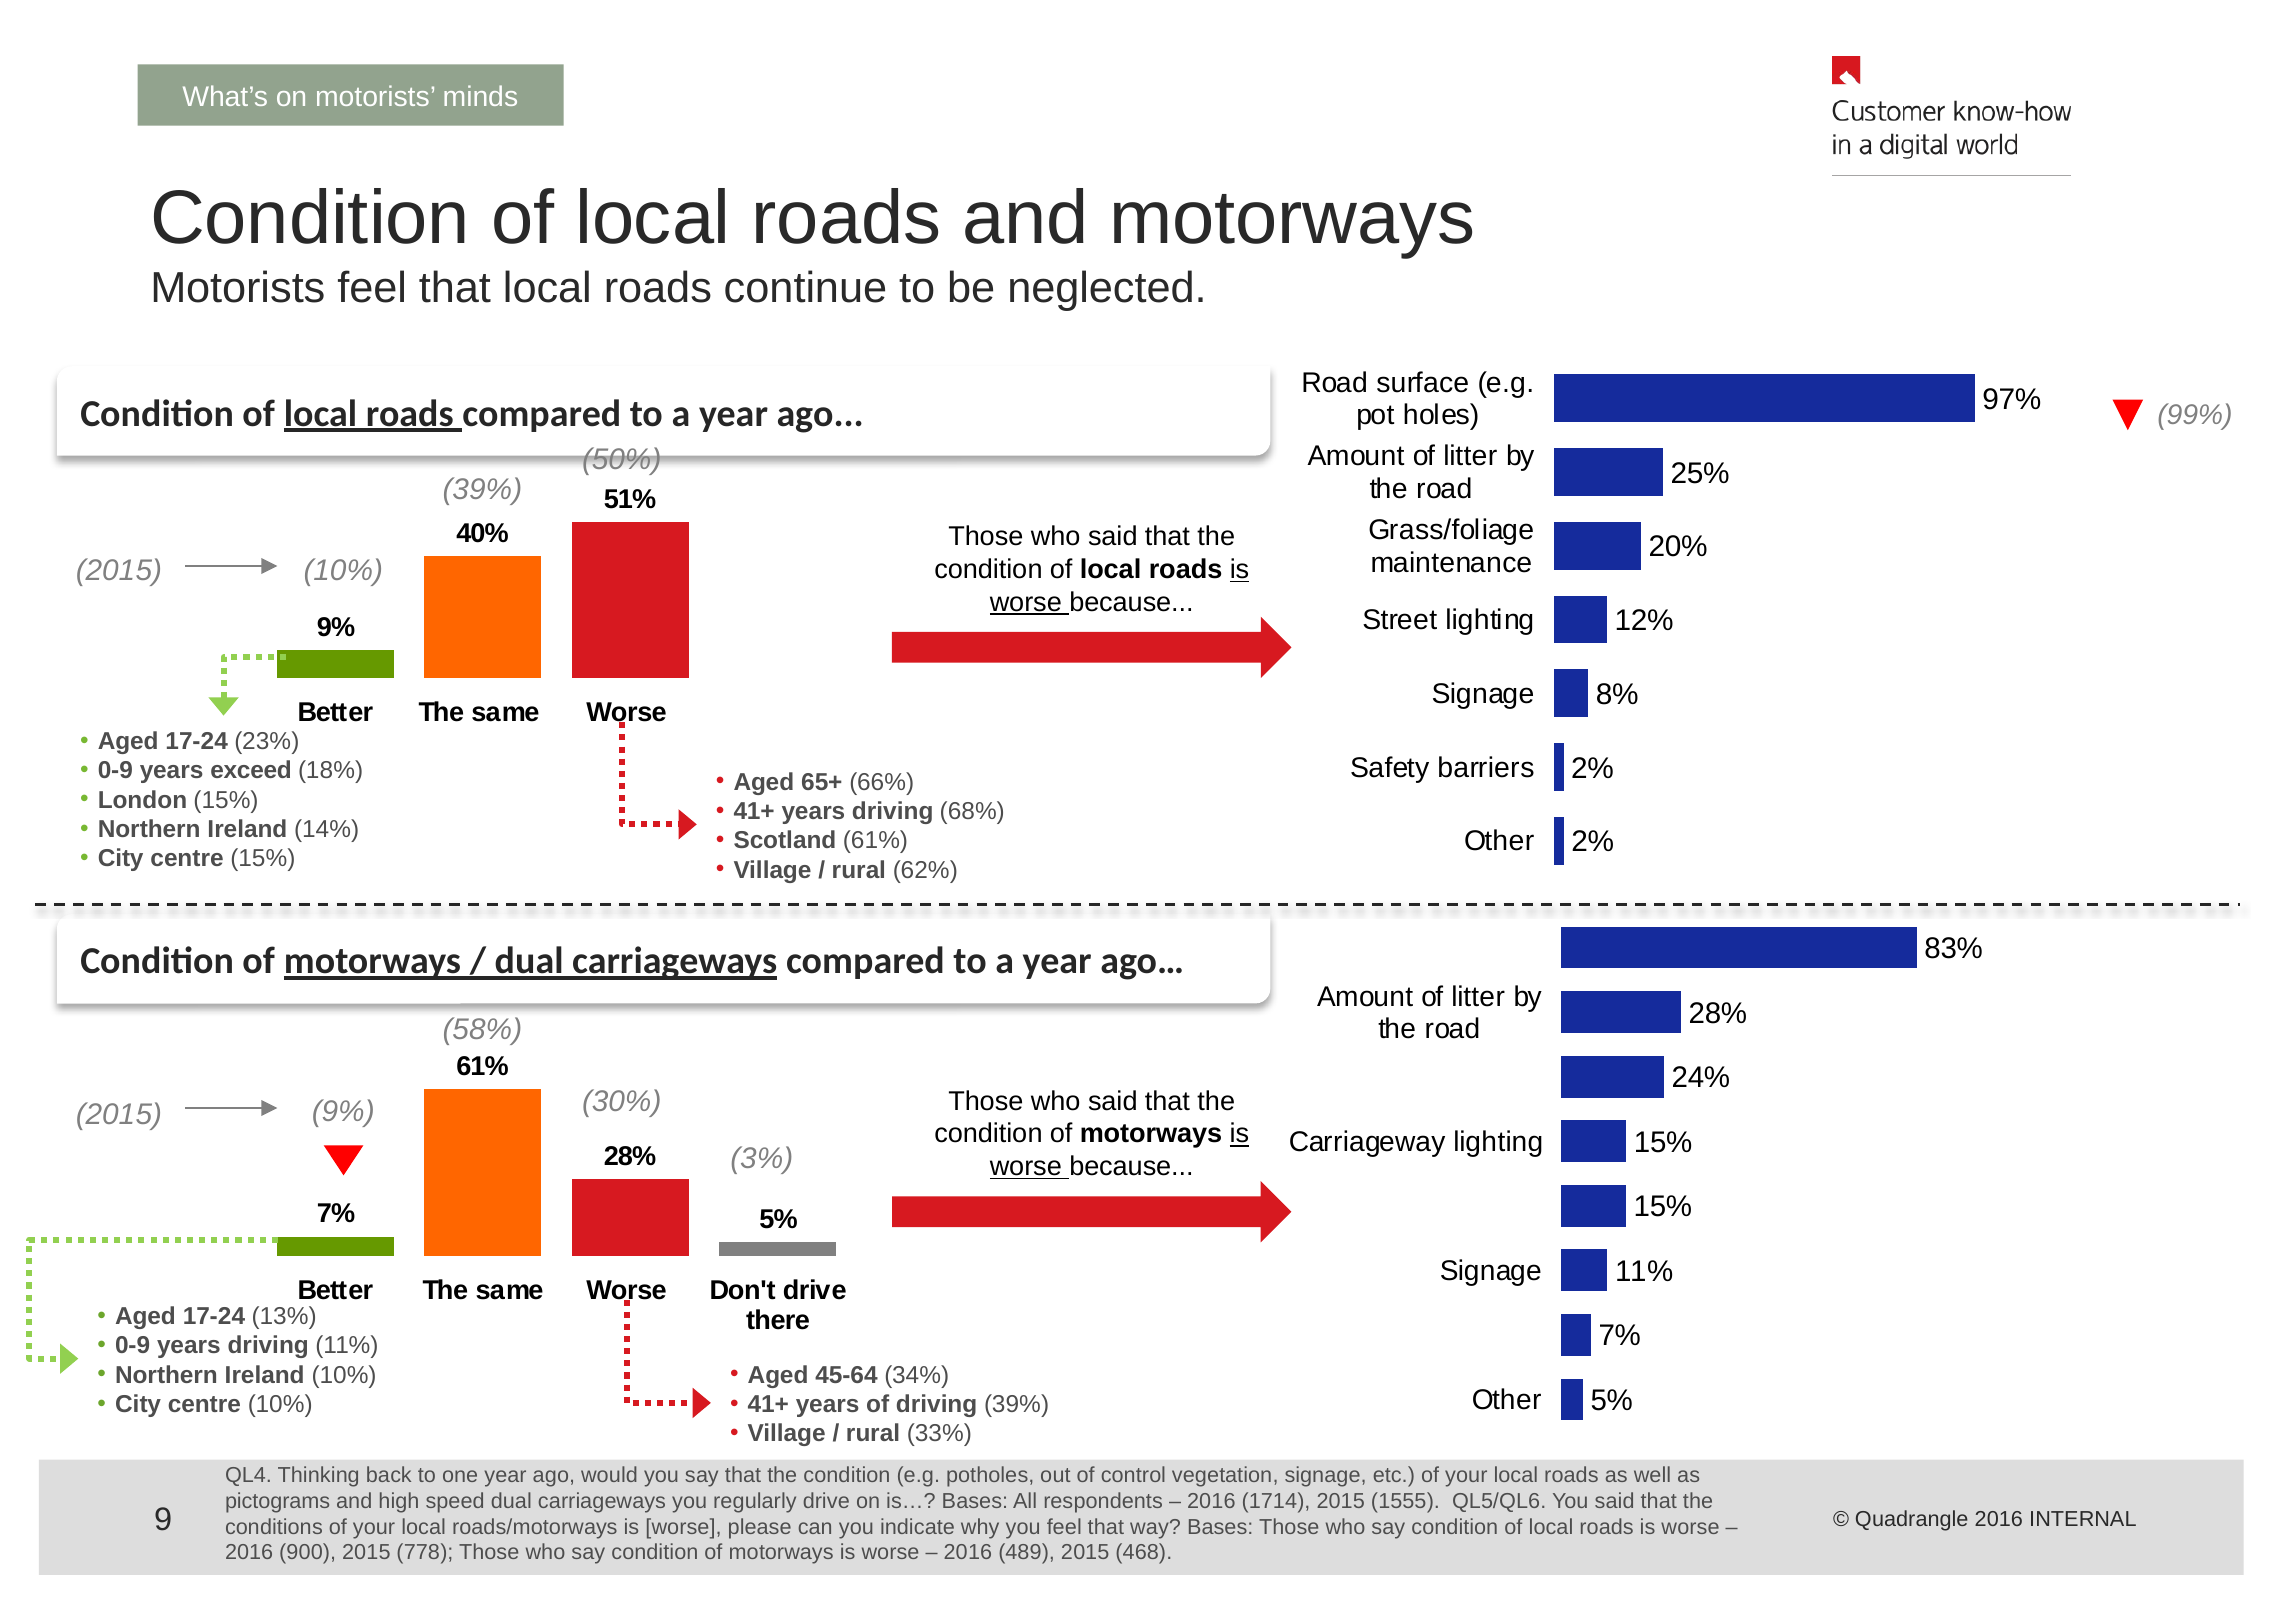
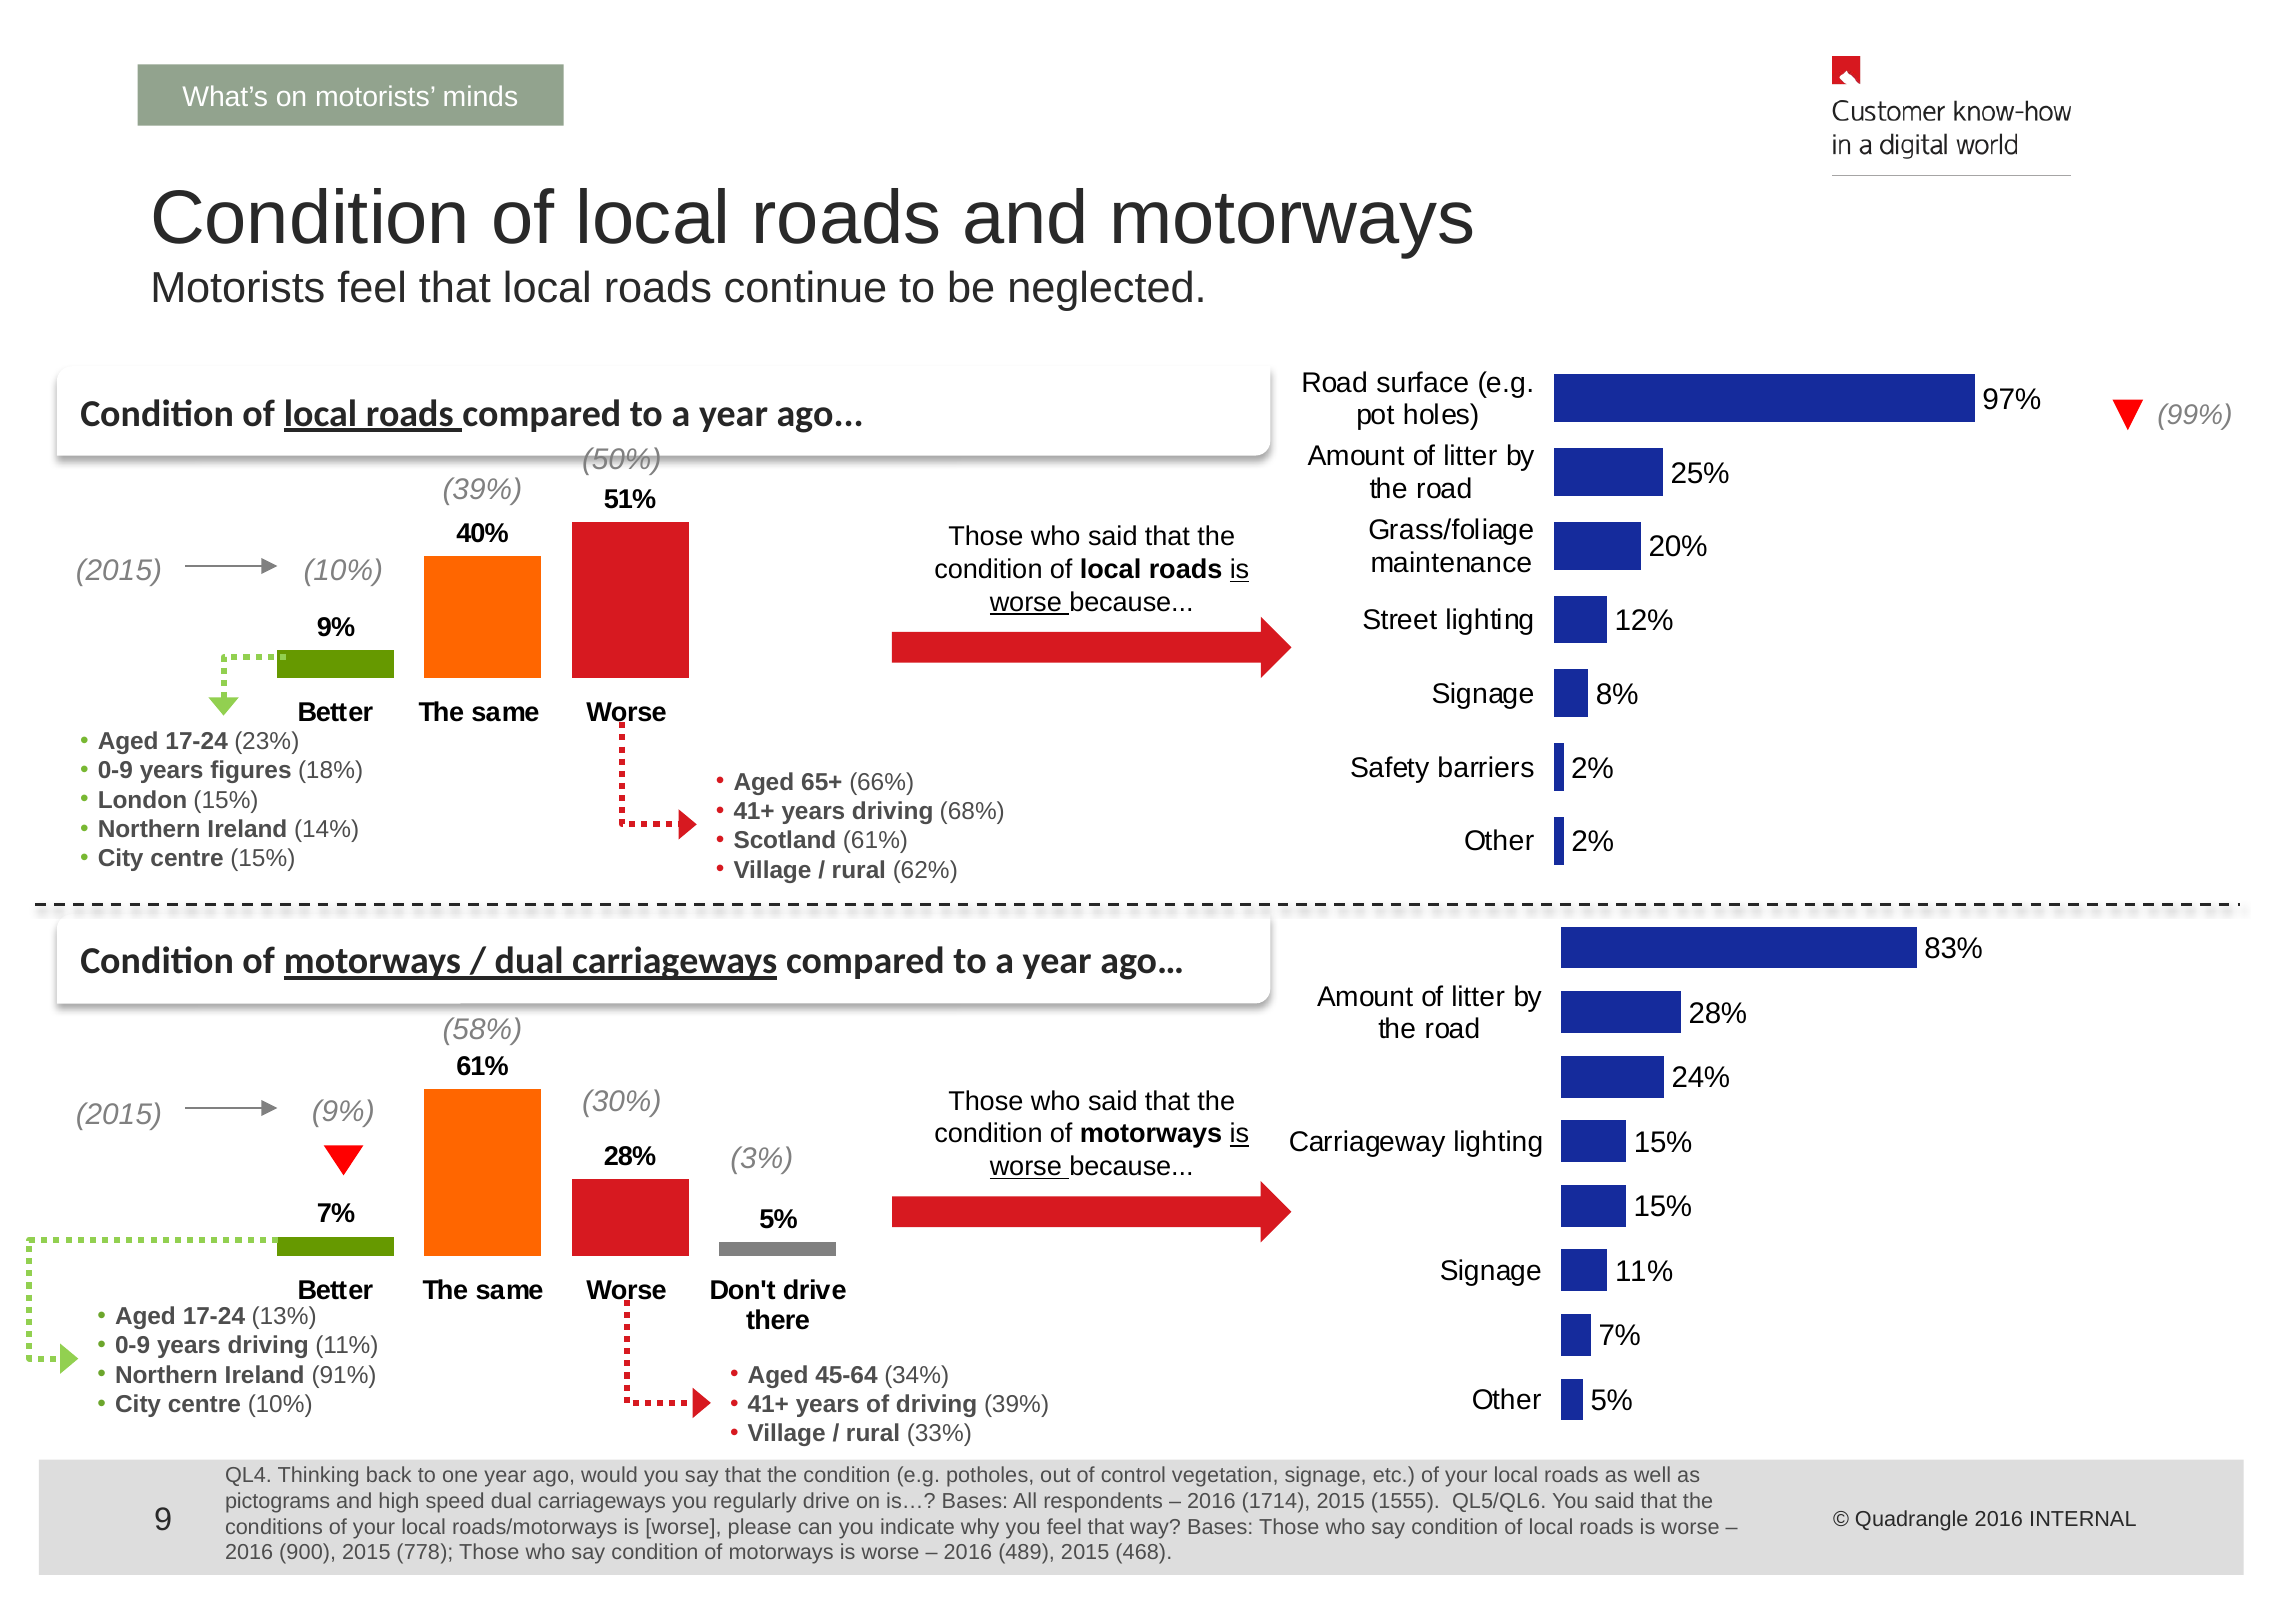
exceed: exceed -> figures
Ireland 10%: 10% -> 91%
